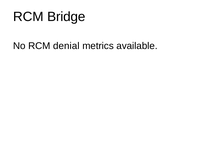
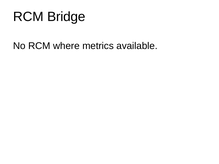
denial: denial -> where
